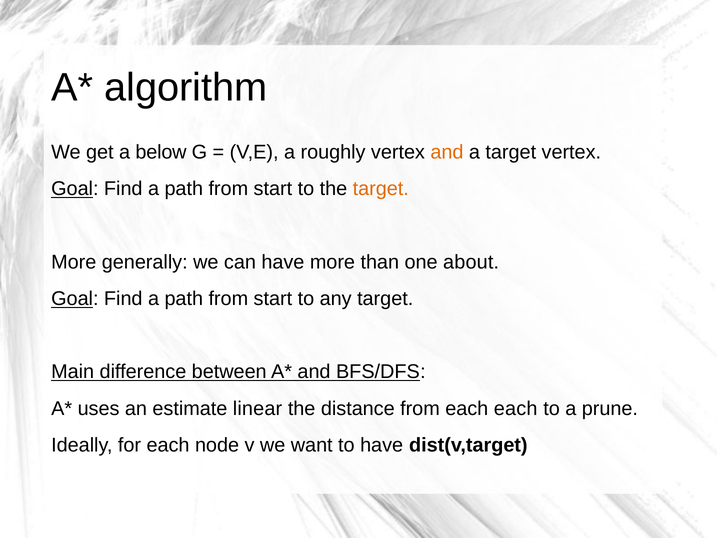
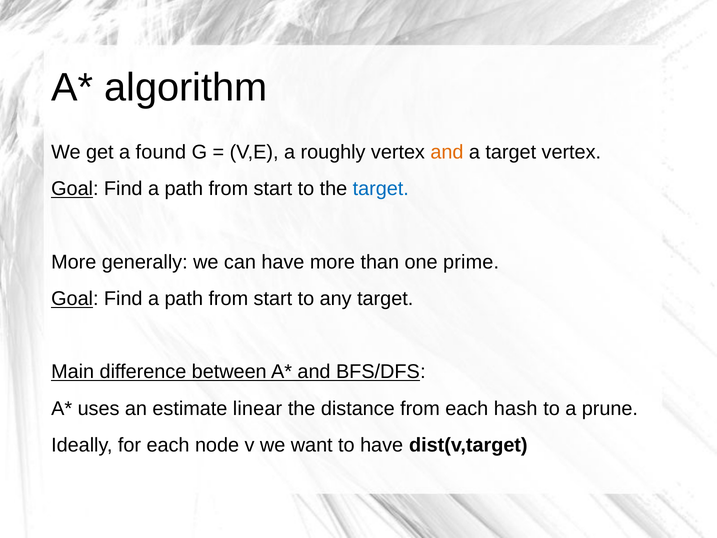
below: below -> found
target at (381, 189) colour: orange -> blue
about: about -> prime
each each: each -> hash
